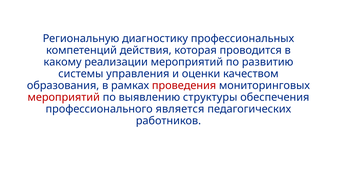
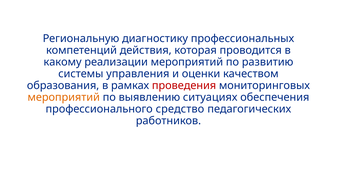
мероприятий at (64, 98) colour: red -> orange
структуры: структуры -> ситуациях
является: является -> средство
